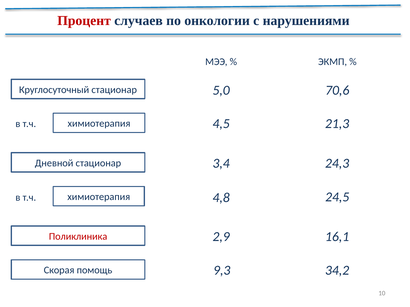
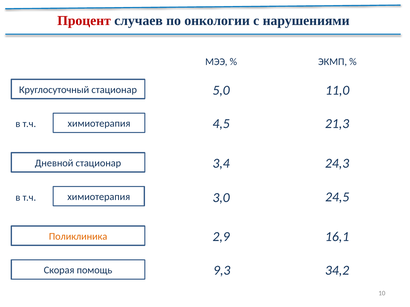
70,6: 70,6 -> 11,0
4,8: 4,8 -> 3,0
Поликлиника colour: red -> orange
